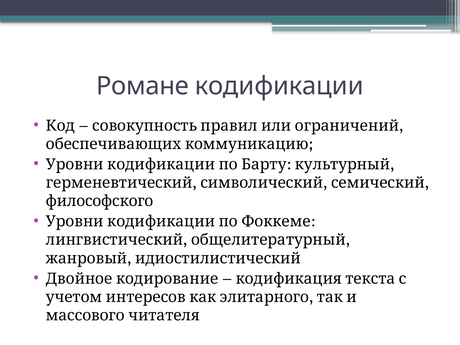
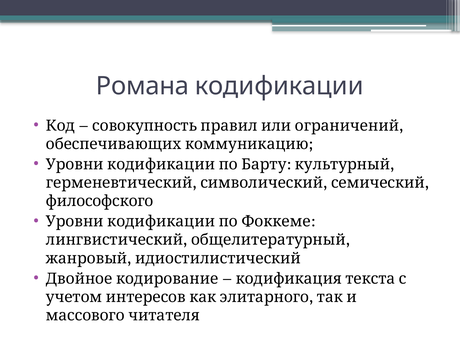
Романе: Романе -> Романа
